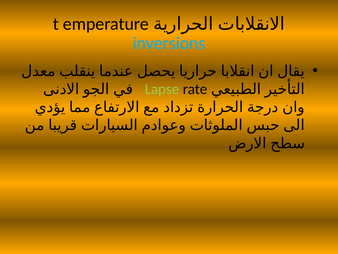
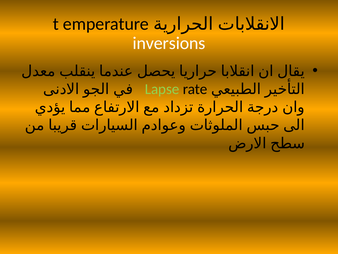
inversions colour: light blue -> white
